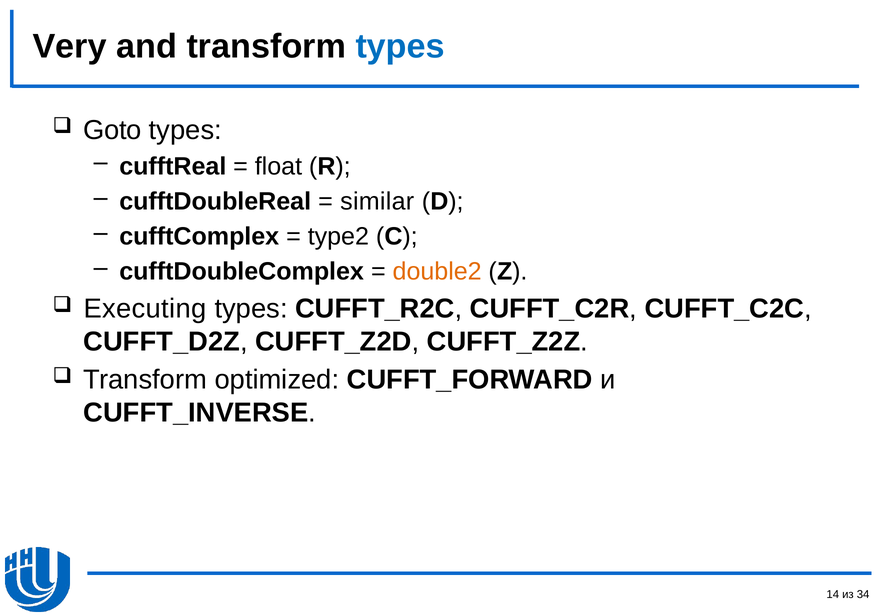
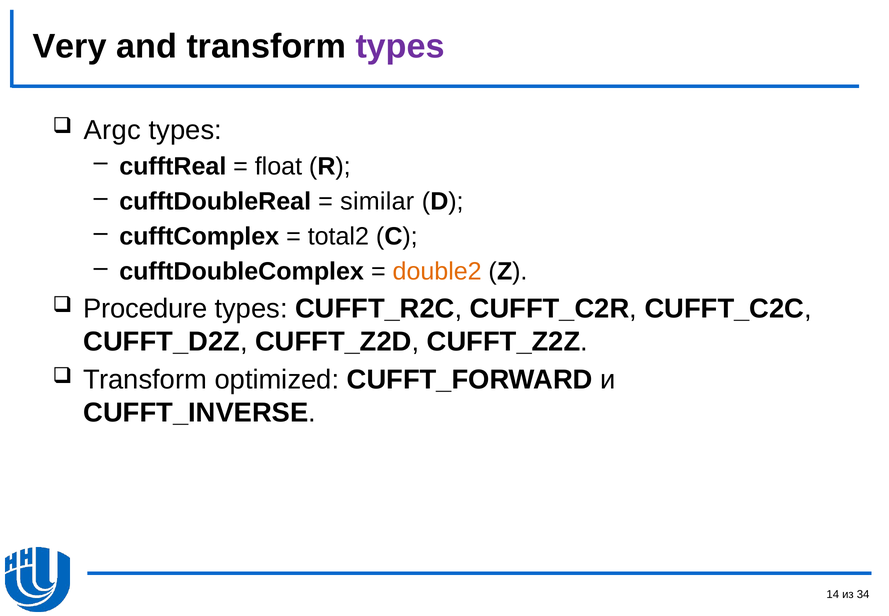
types at (400, 46) colour: blue -> purple
Goto: Goto -> Argc
type2: type2 -> total2
Executing: Executing -> Procedure
